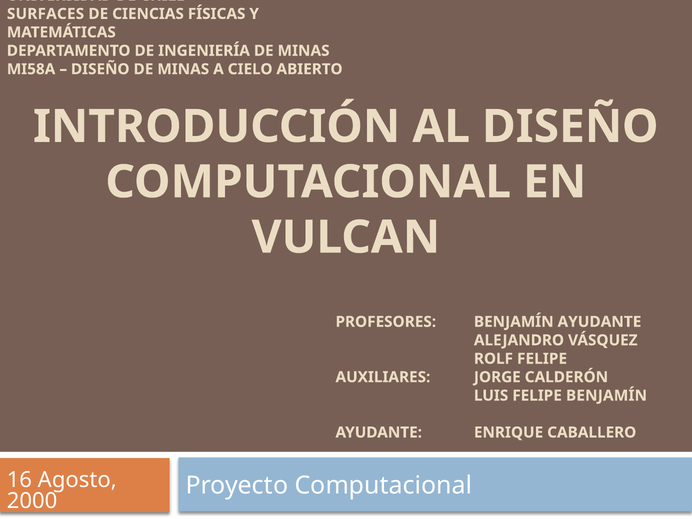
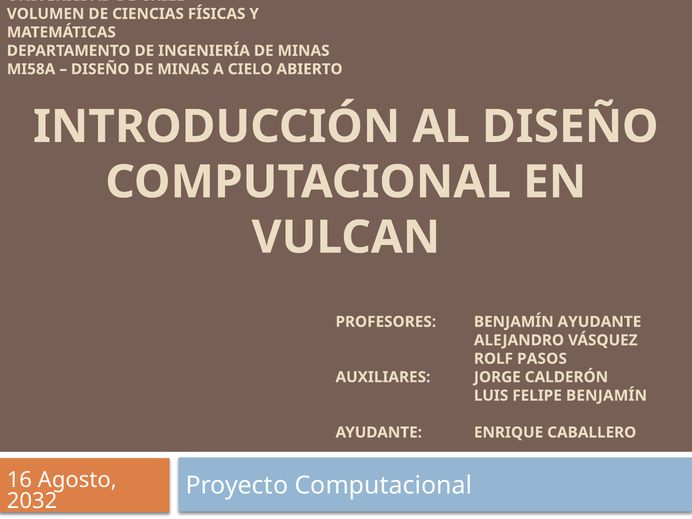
SURFACES: SURFACES -> VOLUMEN
ROLF FELIPE: FELIPE -> PASOS
2000: 2000 -> 2032
